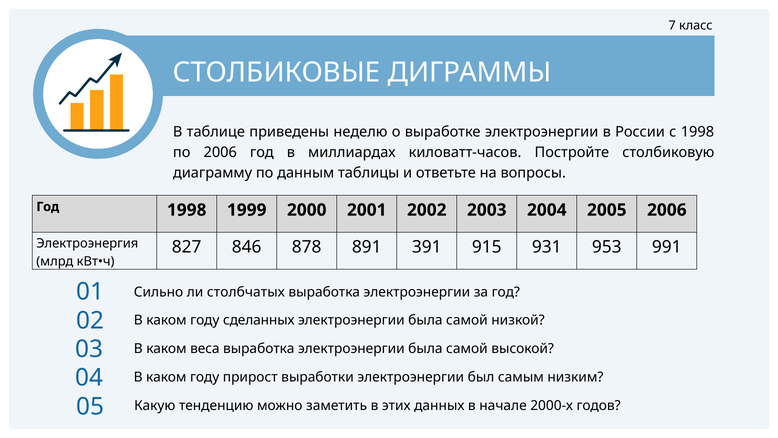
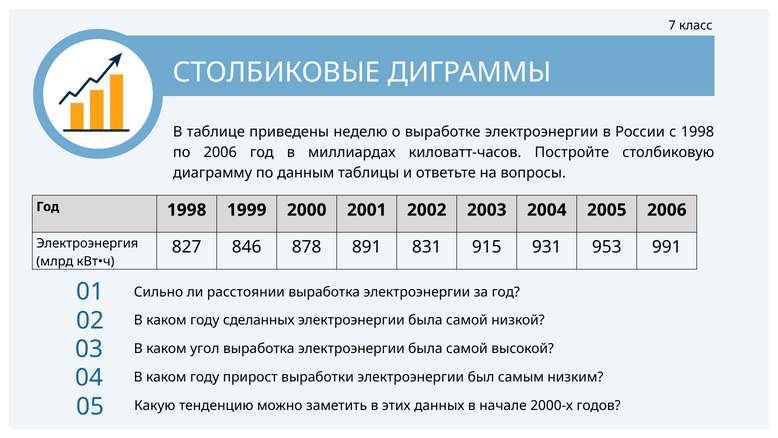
391: 391 -> 831
столбчатых: столбчатых -> расстоянии
веса: веса -> угол
